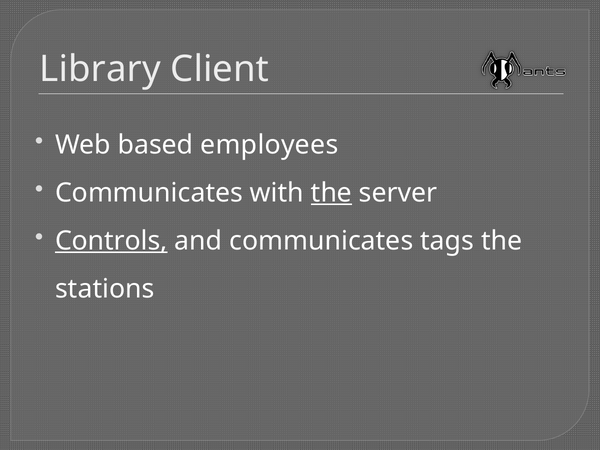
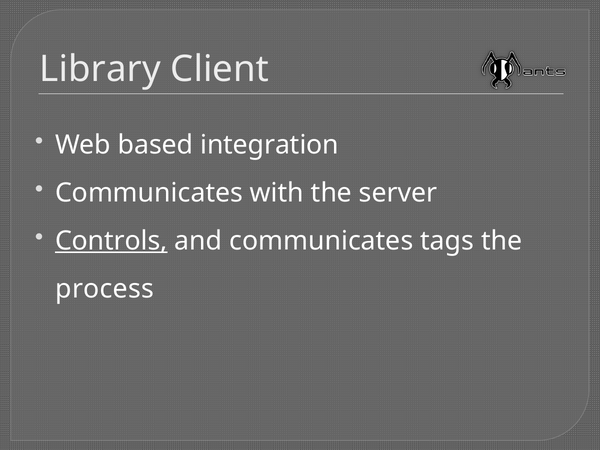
employees: employees -> integration
the at (331, 193) underline: present -> none
stations: stations -> process
